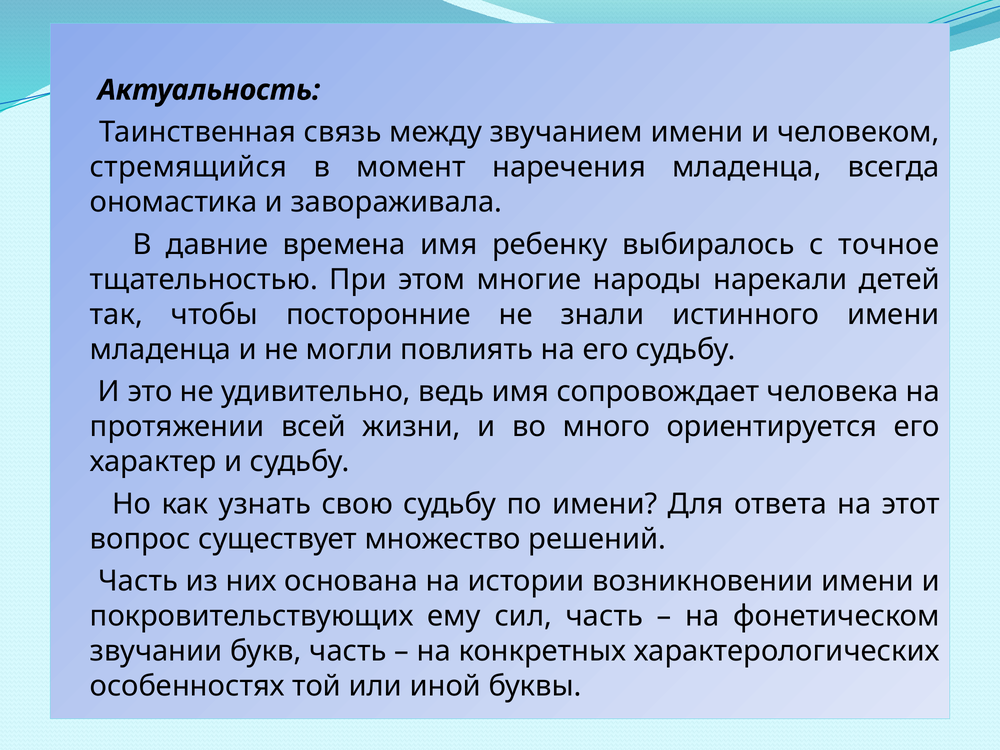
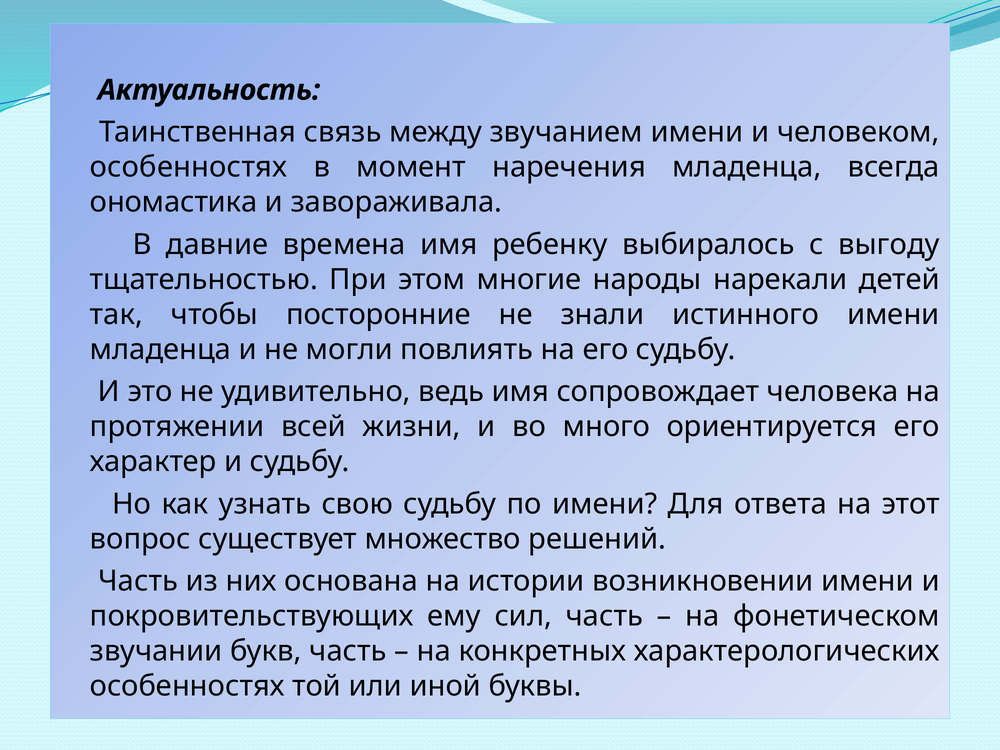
стремящийся at (188, 167): стремящийся -> особенностях
точное: точное -> выгоду
